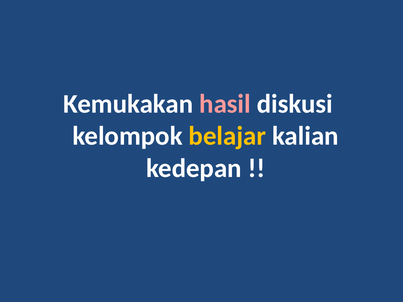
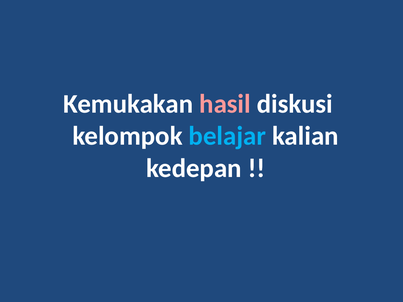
belajar colour: yellow -> light blue
